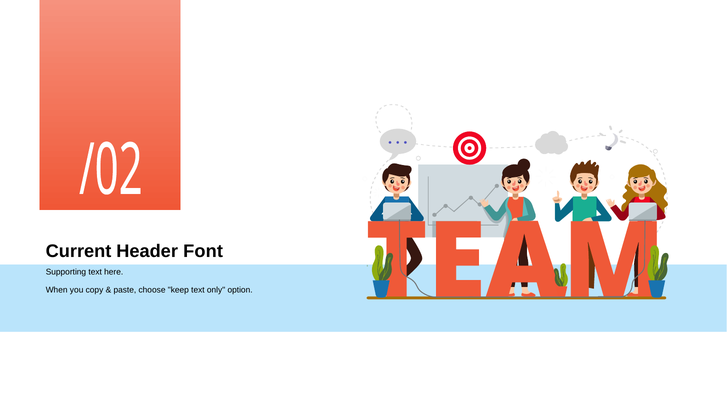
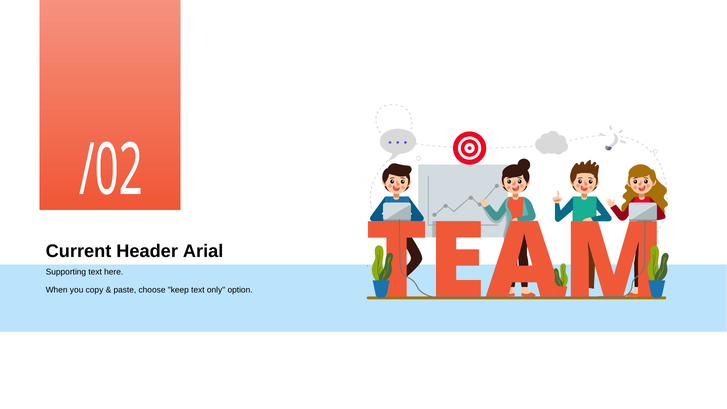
Font: Font -> Arial
